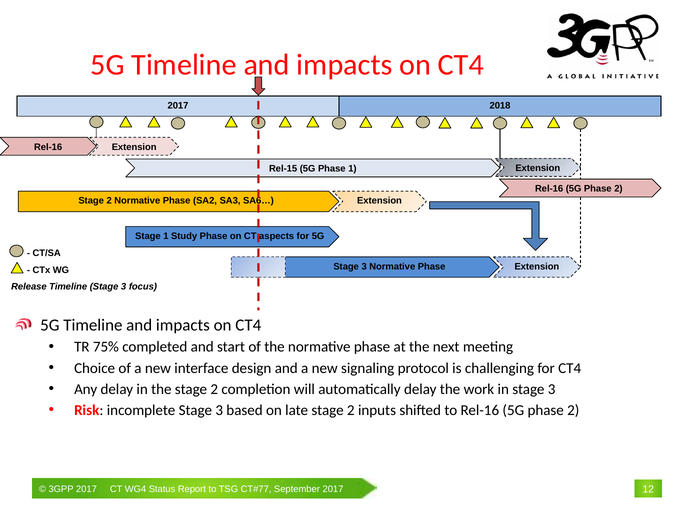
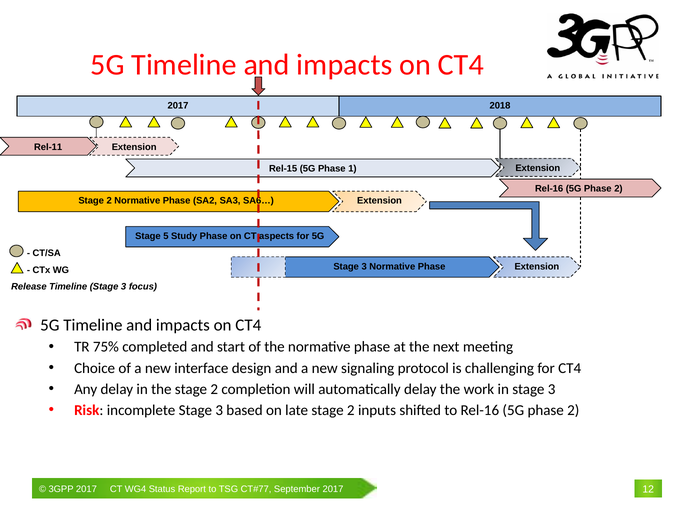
Rel-16 at (48, 147): Rel-16 -> Rel-11
Stage 1: 1 -> 5
